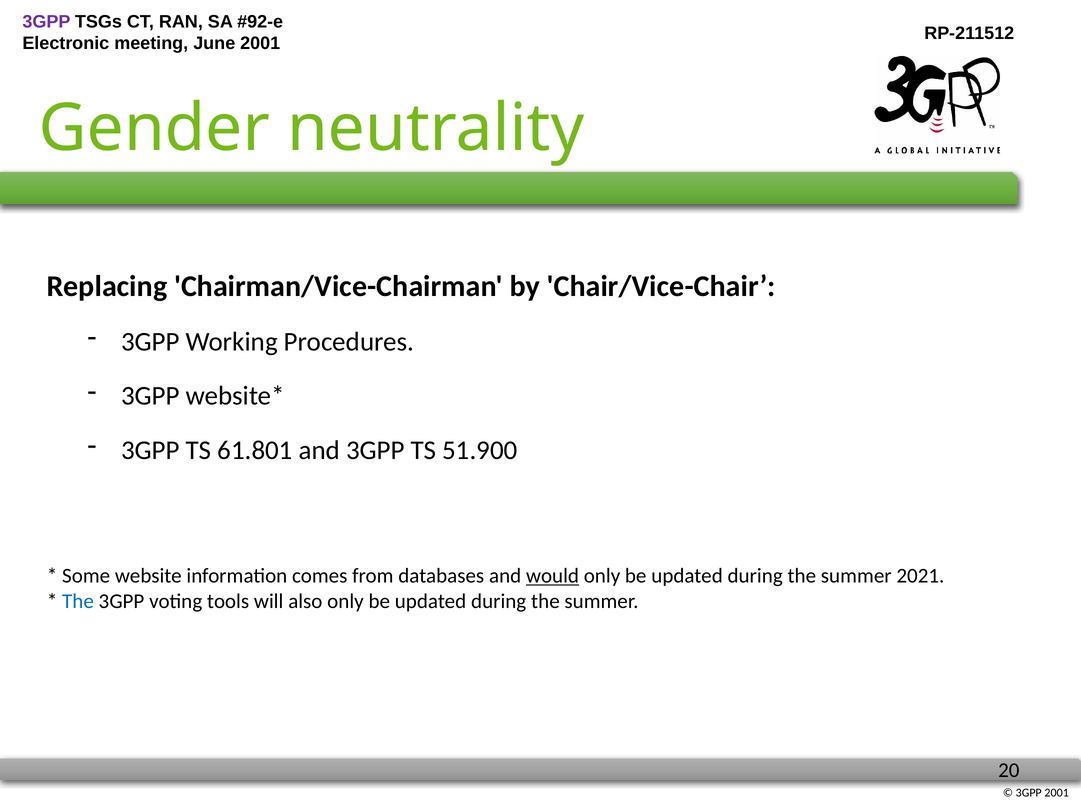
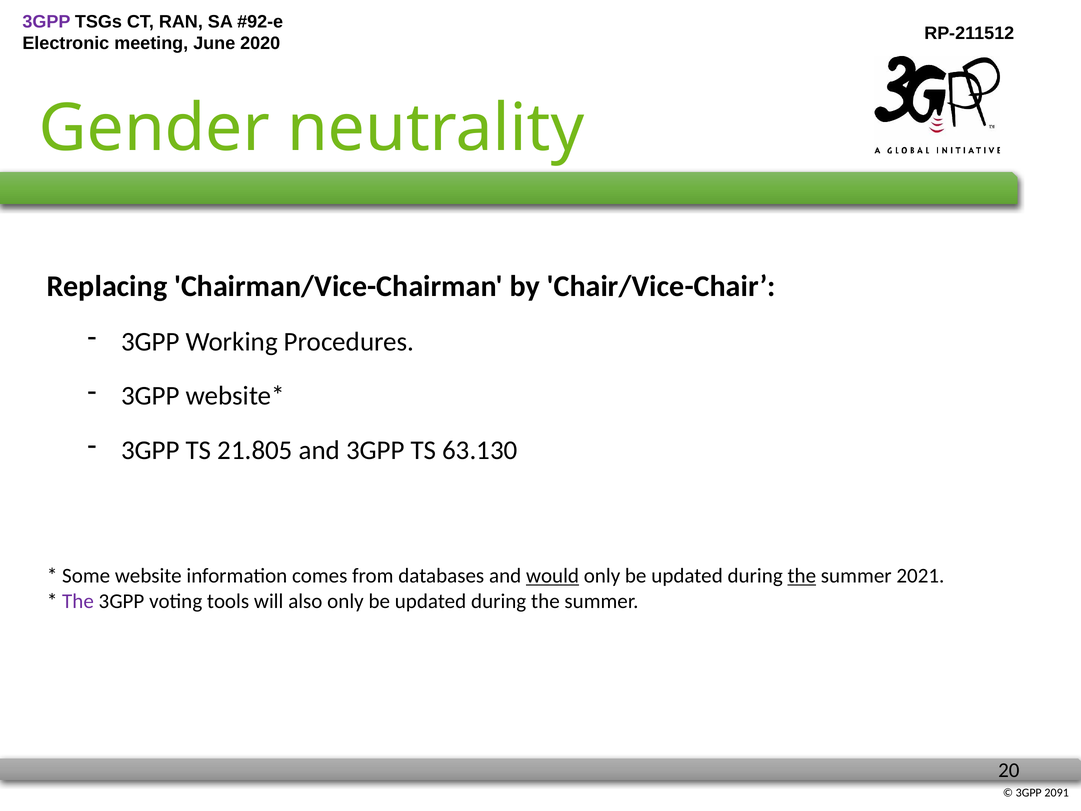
2001 at (260, 43): 2001 -> 2020
61.801: 61.801 -> 21.805
51.900: 51.900 -> 63.130
the at (802, 576) underline: none -> present
The at (78, 601) colour: blue -> purple
3GPP 2001: 2001 -> 2091
